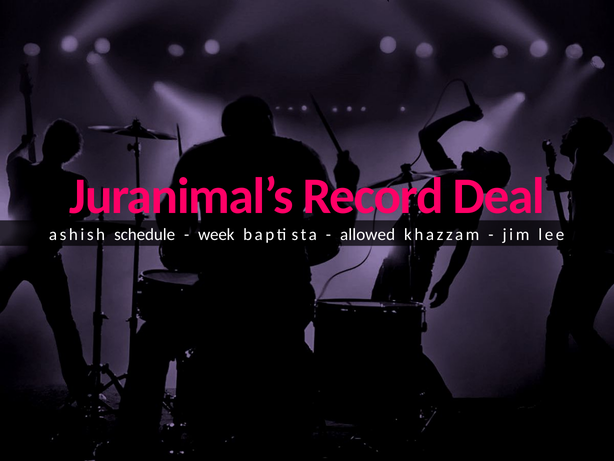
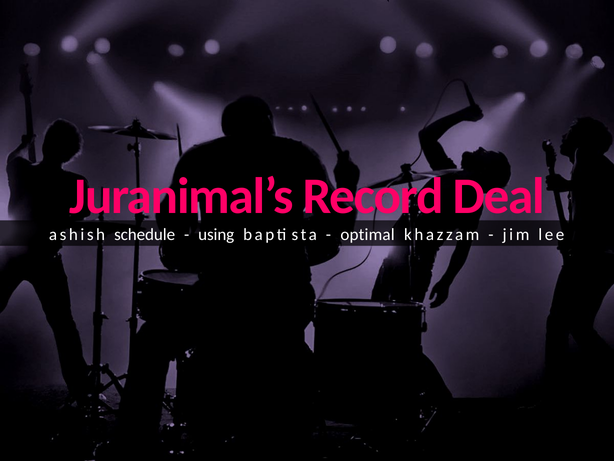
week: week -> using
allowed: allowed -> optimal
